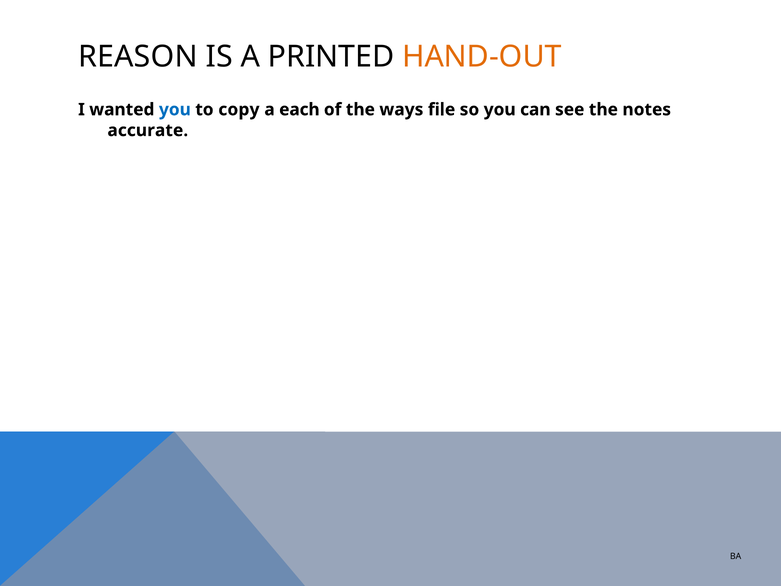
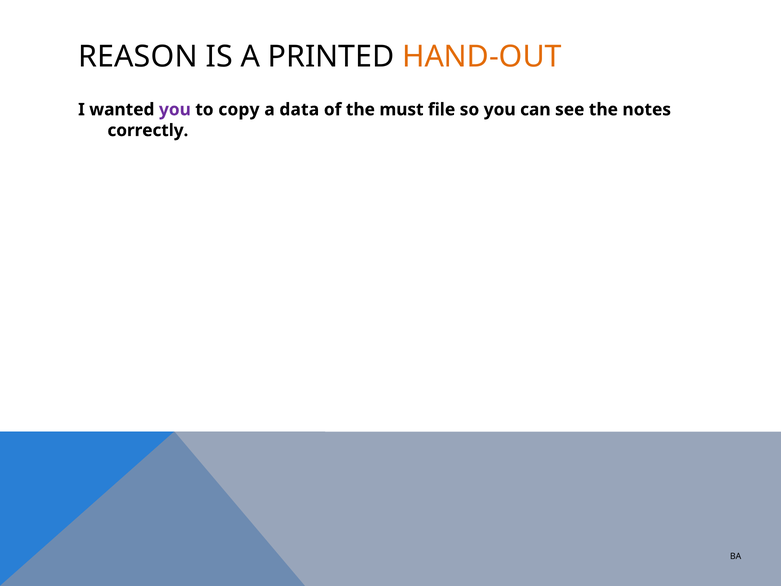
you at (175, 110) colour: blue -> purple
each: each -> data
ways: ways -> must
accurate: accurate -> correctly
